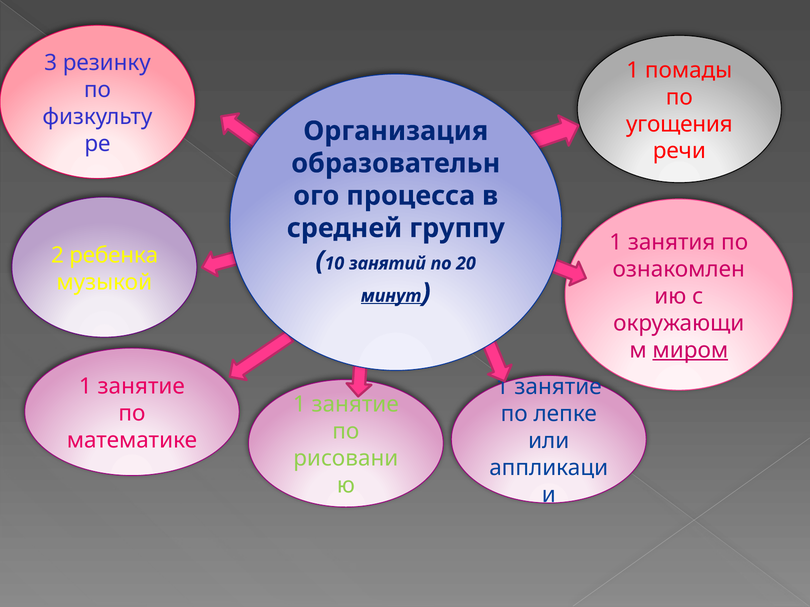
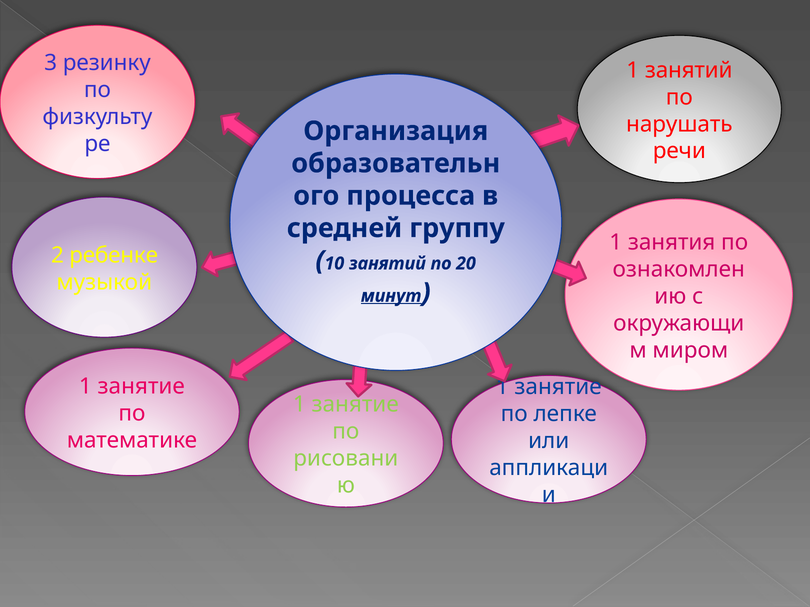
1 помады: помады -> занятий
угощения: угощения -> нарушать
ребенка: ребенка -> ребенке
миром underline: present -> none
